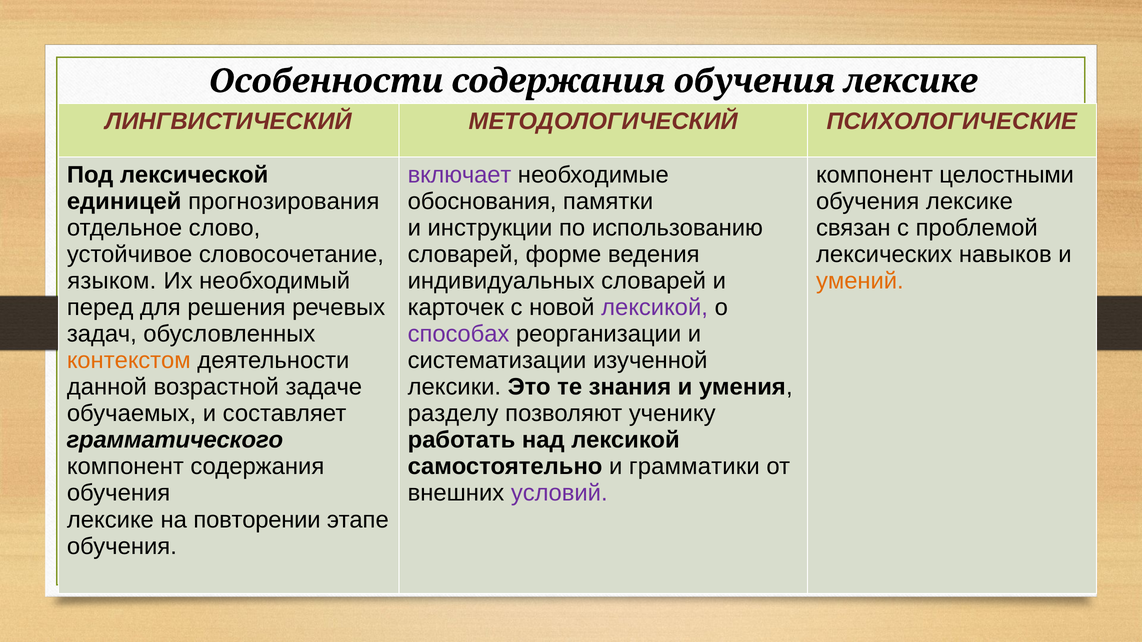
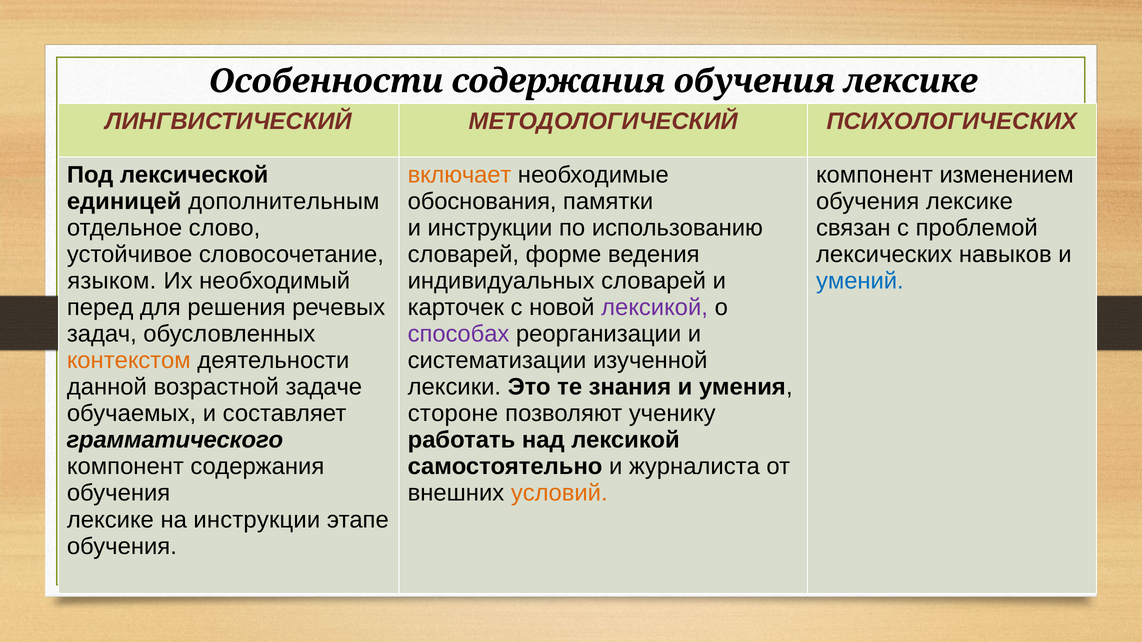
ПСИХОЛОГИЧЕСКИЕ: ПСИХОЛОГИЧЕСКИЕ -> ПСИХОЛОГИЧЕСКИХ
включает colour: purple -> orange
целостными: целостными -> изменением
прогнозирования: прогнозирования -> дополнительным
умений colour: orange -> blue
разделу: разделу -> стороне
грамматики: грамматики -> журналиста
условий colour: purple -> orange
на повторении: повторении -> инструкции
